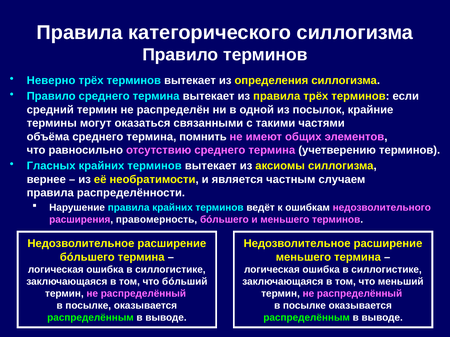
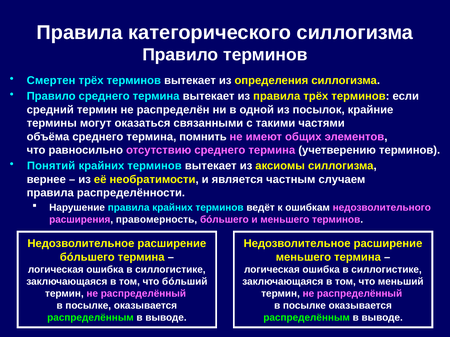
Неверно: Неверно -> Смертен
Гласных: Гласных -> Понятий
